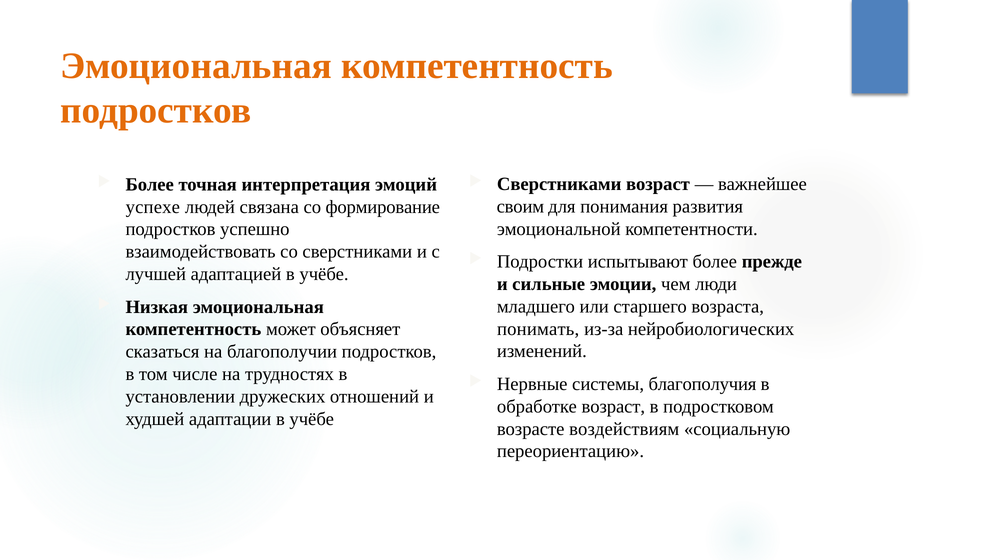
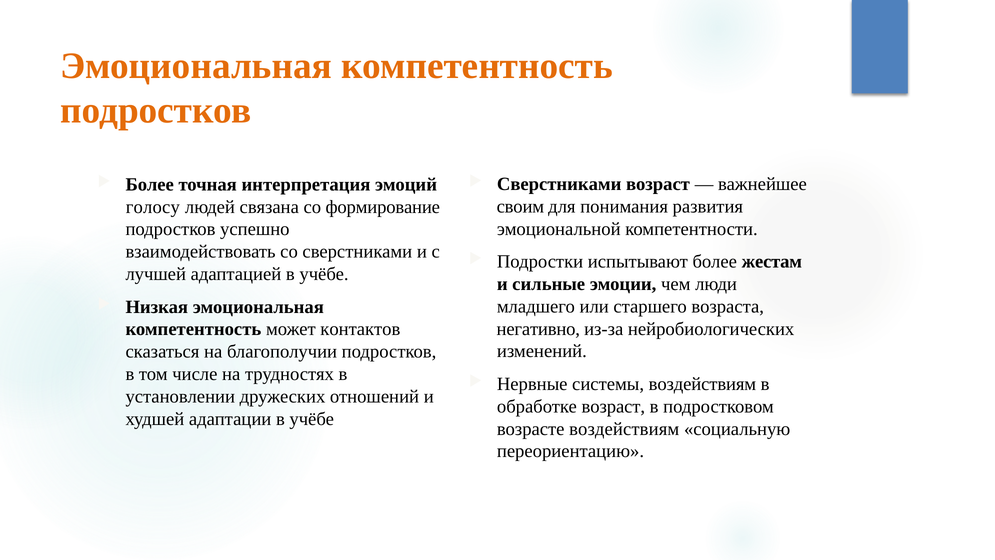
успехе: успехе -> голосу
прежде: прежде -> жестам
понимать: понимать -> негативно
объясняет: объясняет -> контактов
системы благополучия: благополучия -> воздействиям
